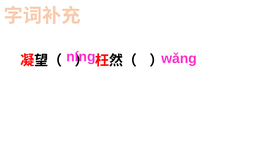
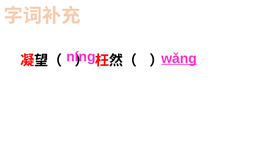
wǎnɡ underline: none -> present
